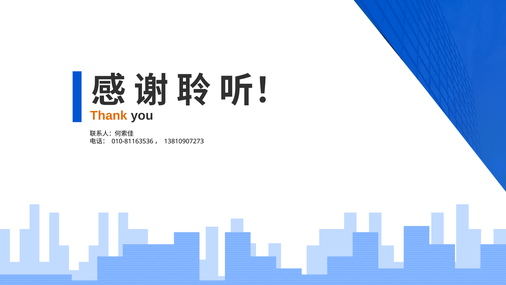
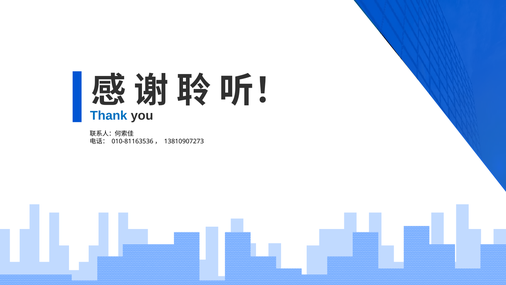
Thank colour: orange -> blue
